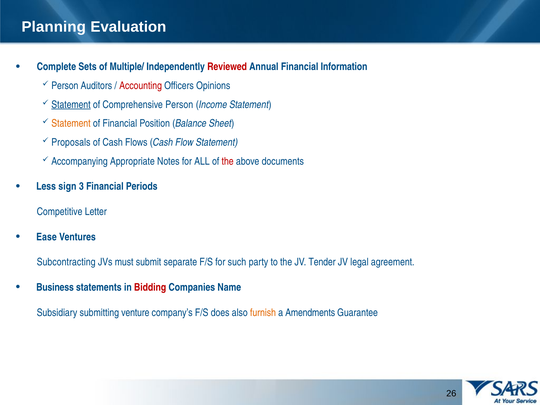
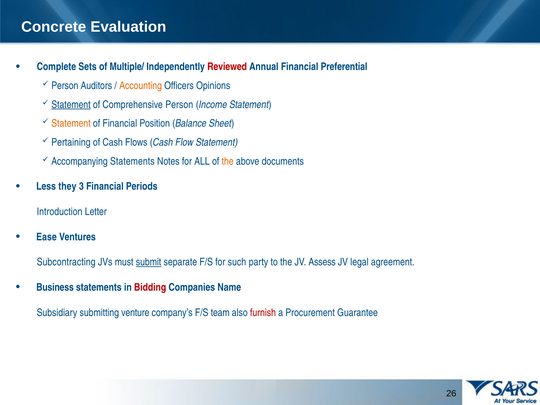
Planning: Planning -> Concrete
Information: Information -> Preferential
Accounting colour: red -> orange
Proposals: Proposals -> Pertaining
Accompanying Appropriate: Appropriate -> Statements
the at (228, 161) colour: red -> orange
sign: sign -> they
Competitive: Competitive -> Introduction
submit underline: none -> present
Tender: Tender -> Assess
does: does -> team
furnish colour: orange -> red
Amendments: Amendments -> Procurement
